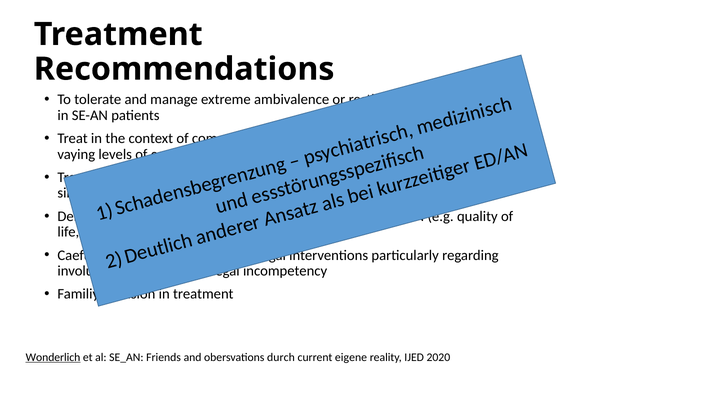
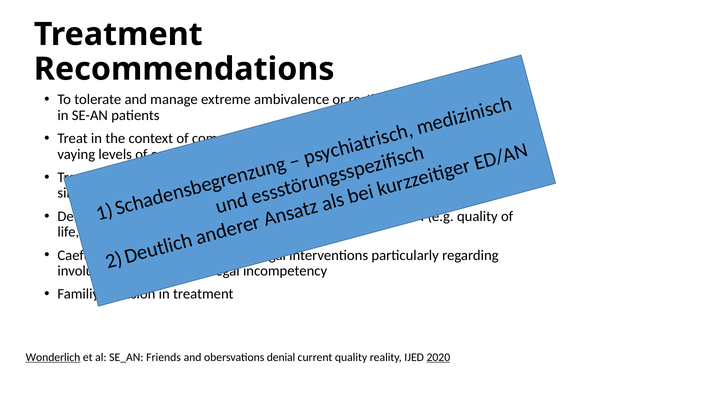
durch: durch -> denial
current eigene: eigene -> quality
2020 underline: none -> present
